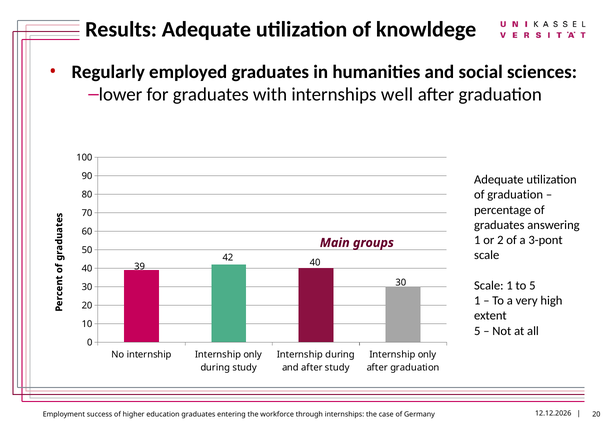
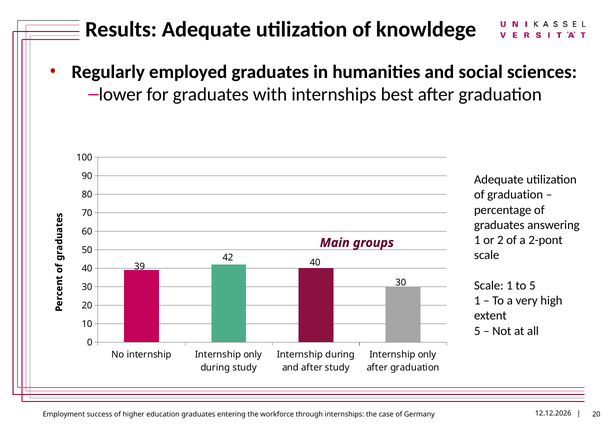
well: well -> best
3-pont: 3-pont -> 2-pont
